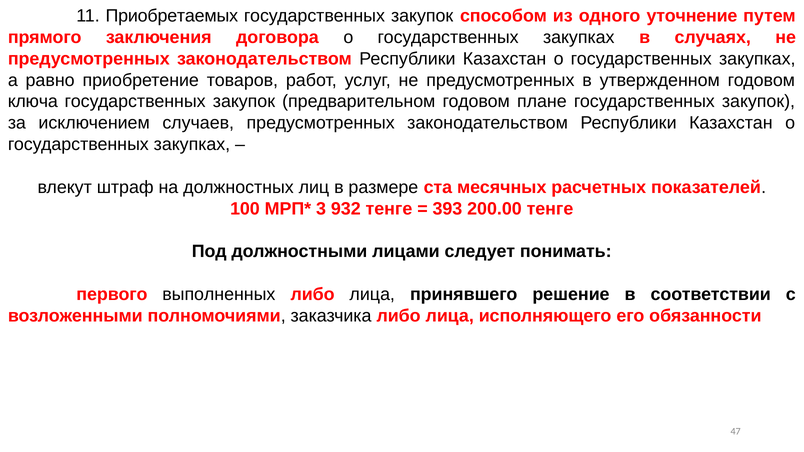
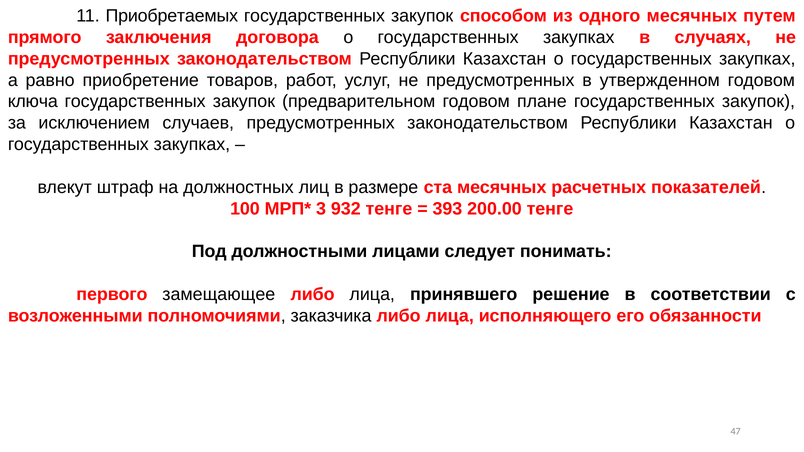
одного уточнение: уточнение -> месячных
выполненных: выполненных -> замещающее
